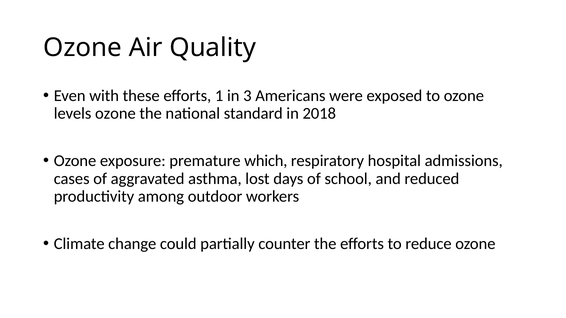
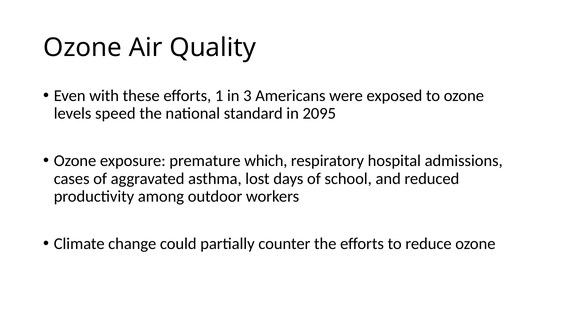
levels ozone: ozone -> speed
2018: 2018 -> 2095
